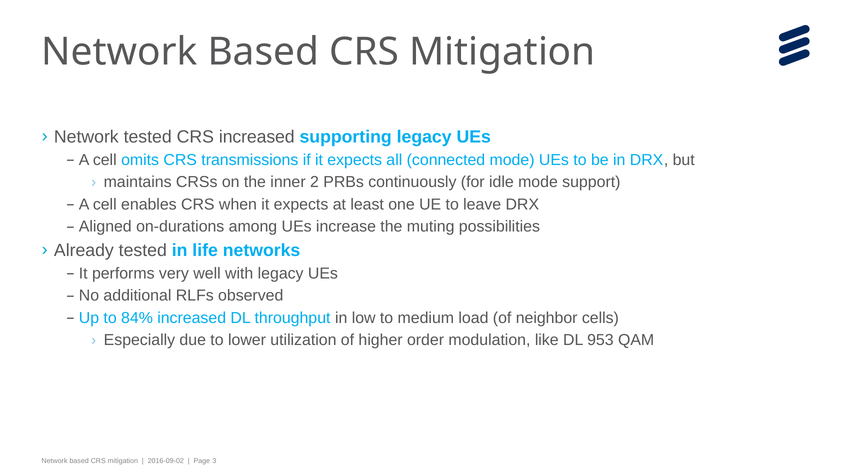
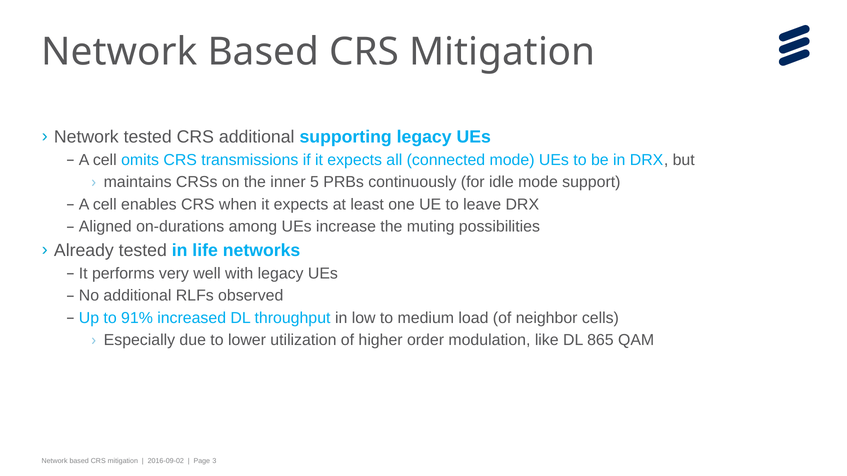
CRS increased: increased -> additional
2: 2 -> 5
84%: 84% -> 91%
953: 953 -> 865
